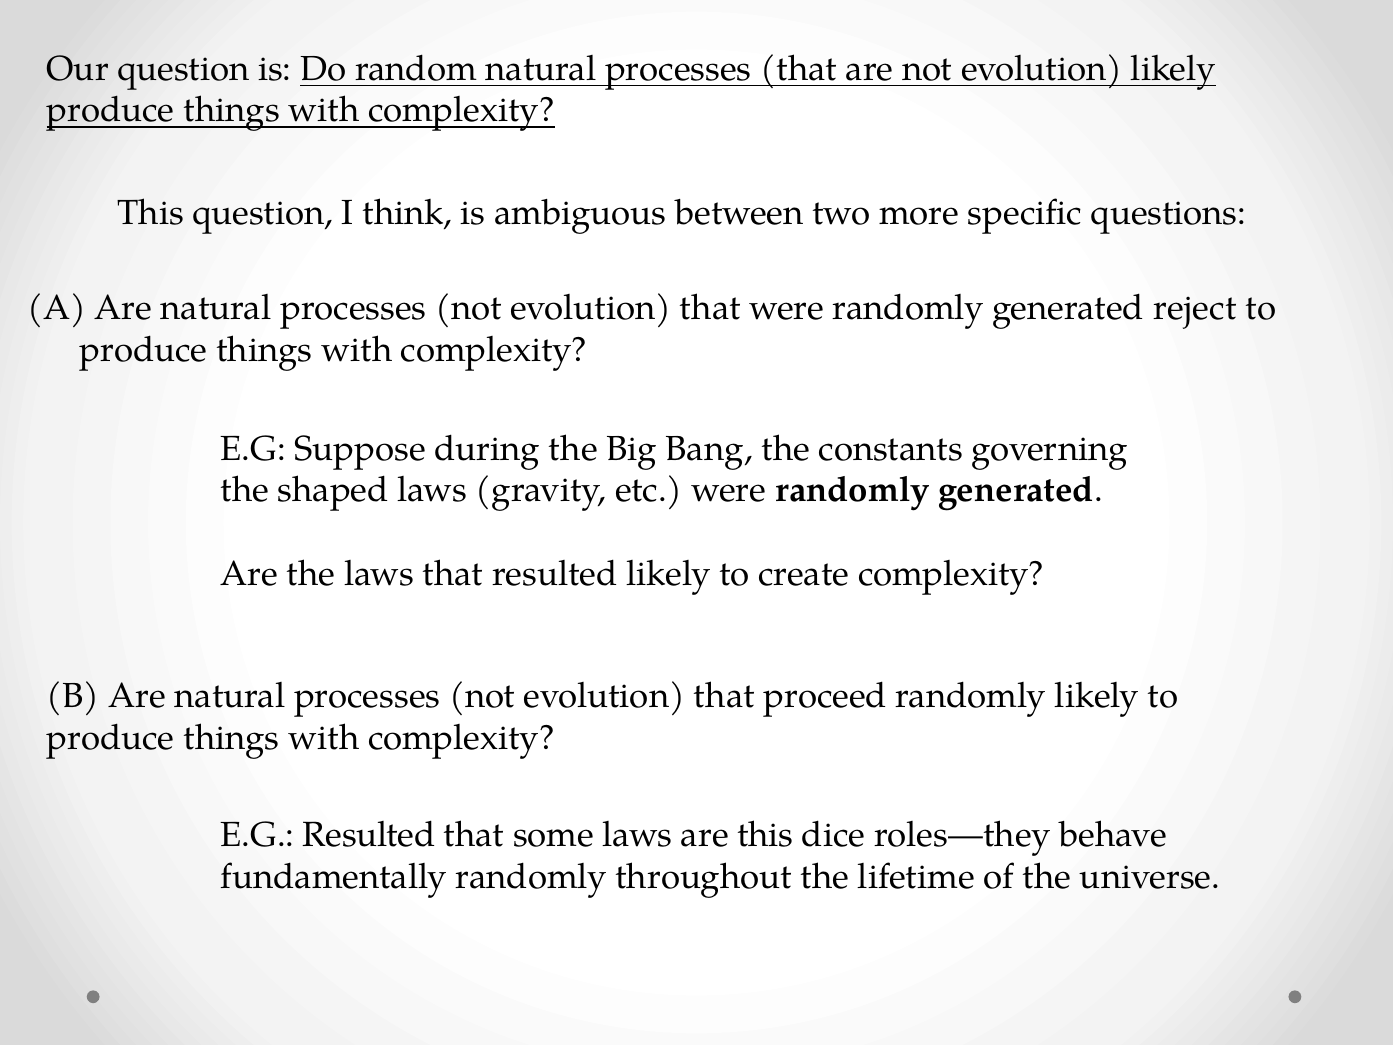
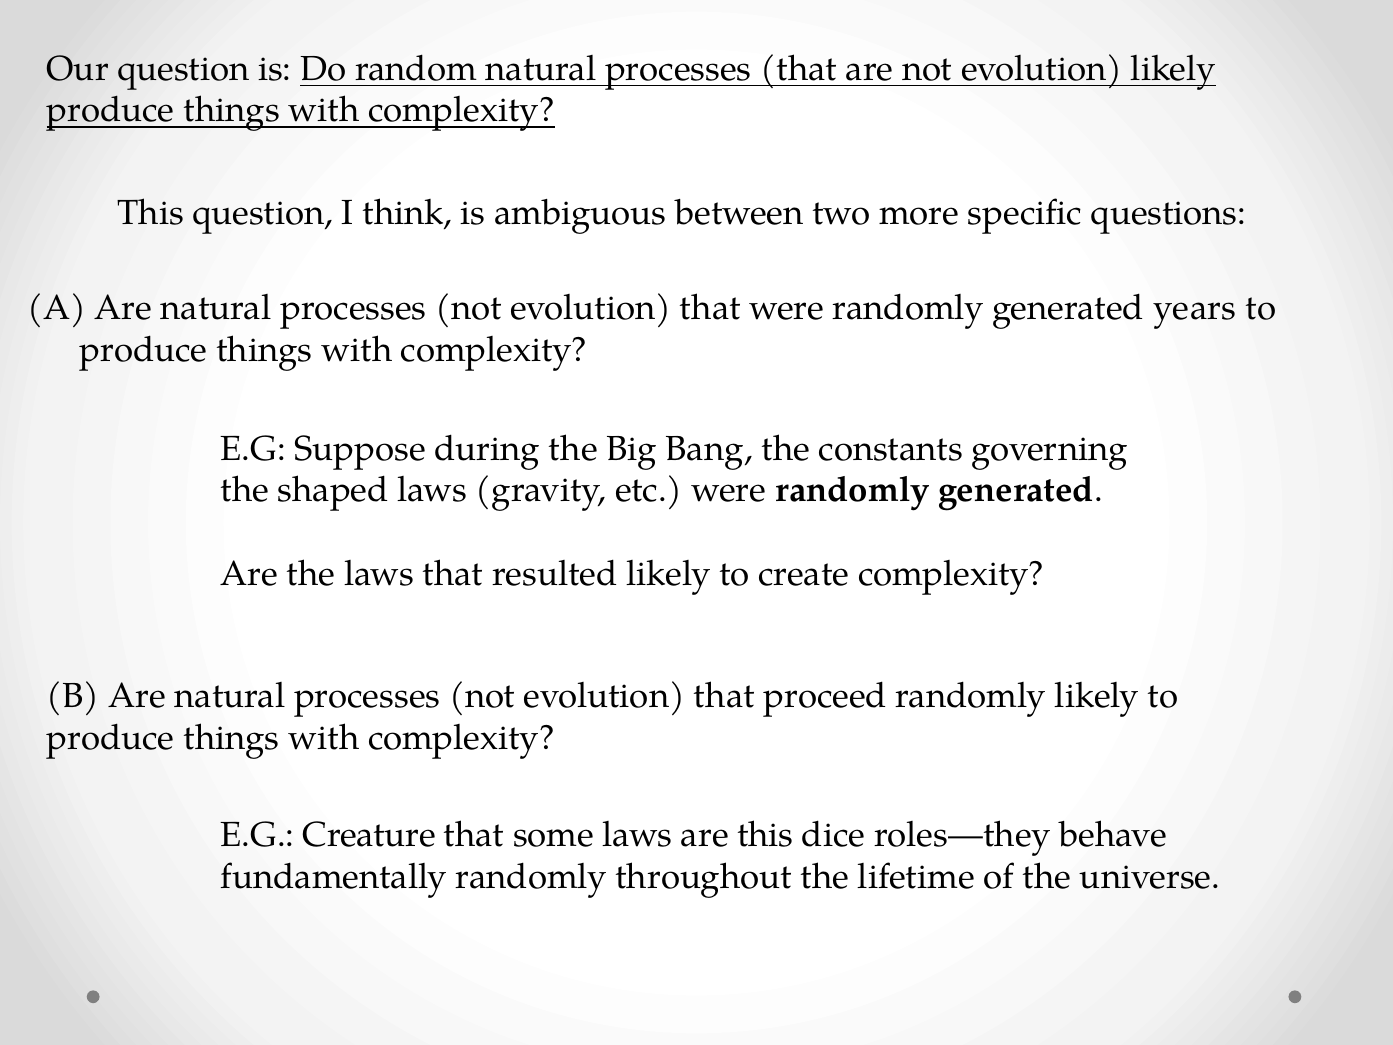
reject: reject -> years
E.G Resulted: Resulted -> Creature
